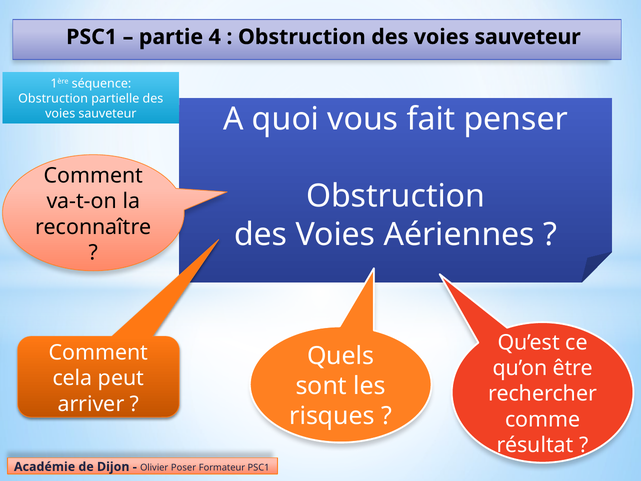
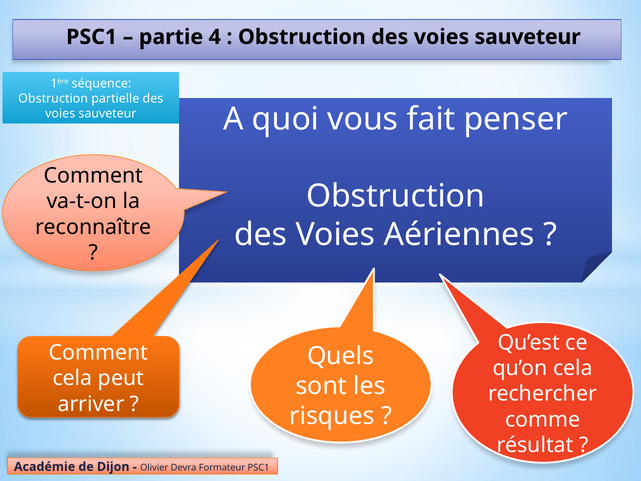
qu’on être: être -> cela
Poser: Poser -> Devra
